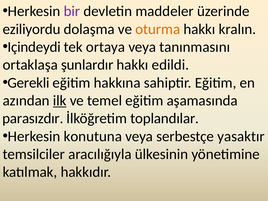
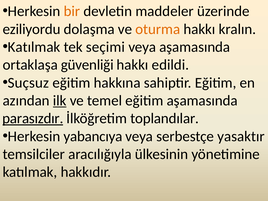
bir colour: purple -> orange
Içindeydi at (34, 47): Içindeydi -> Katılmak
ortaya: ortaya -> seçimi
veya tanınmasını: tanınmasını -> aşamasında
şunlardır: şunlardır -> güvenliği
Gerekli: Gerekli -> Suçsuz
parasızdır underline: none -> present
konutuna: konutuna -> yabancıya
